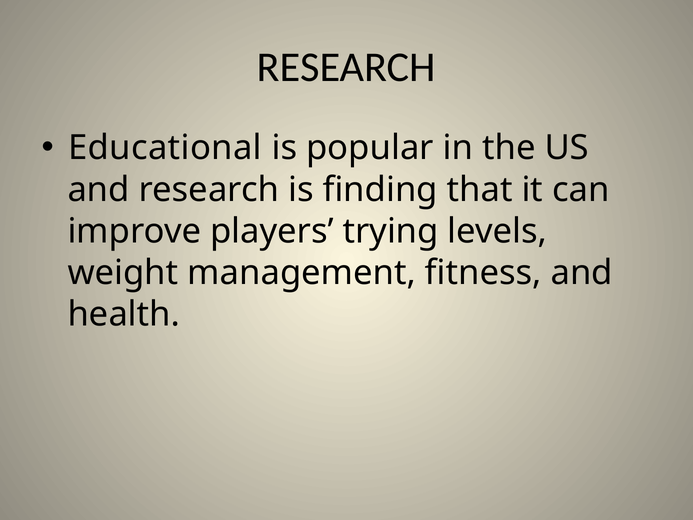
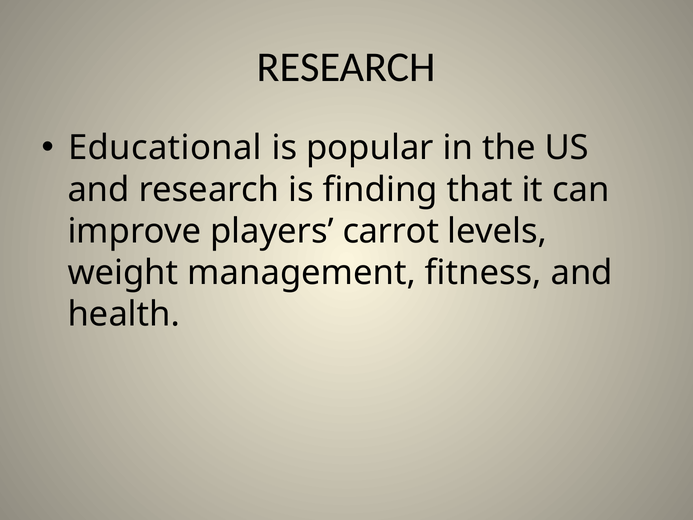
trying: trying -> carrot
